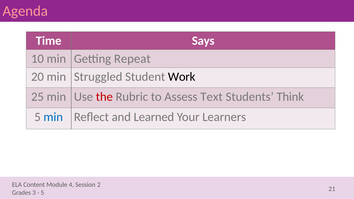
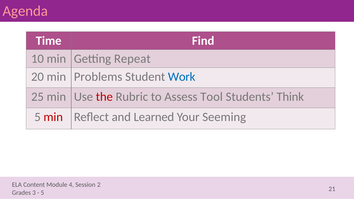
Says: Says -> Find
Struggled: Struggled -> Problems
Work colour: black -> blue
Text: Text -> Tool
min at (53, 117) colour: blue -> red
Learners: Learners -> Seeming
